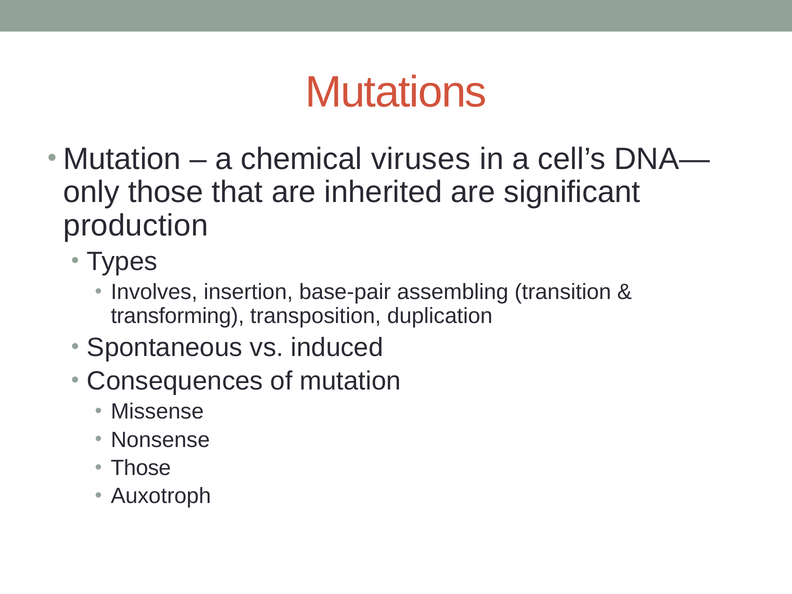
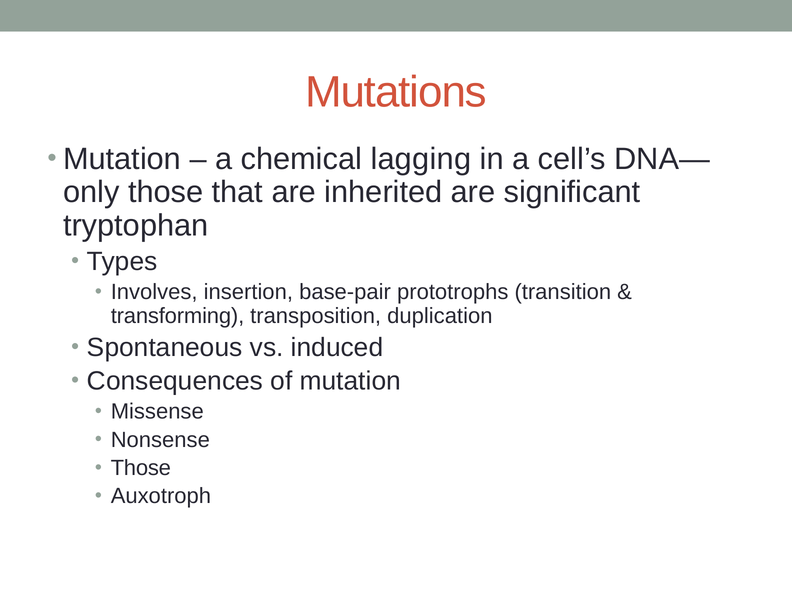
viruses: viruses -> lagging
production: production -> tryptophan
assembling: assembling -> prototrophs
